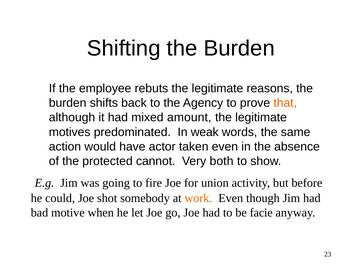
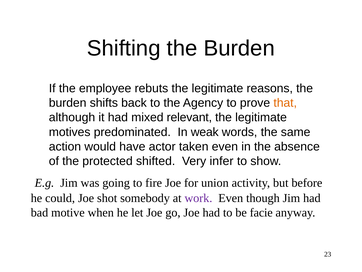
amount: amount -> relevant
cannot: cannot -> shifted
both: both -> infer
work colour: orange -> purple
